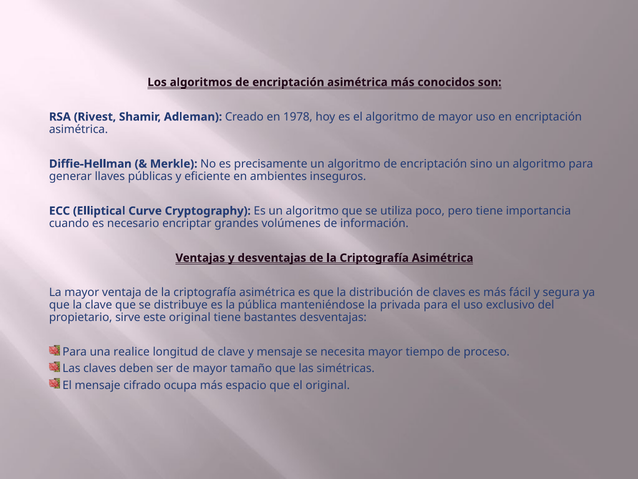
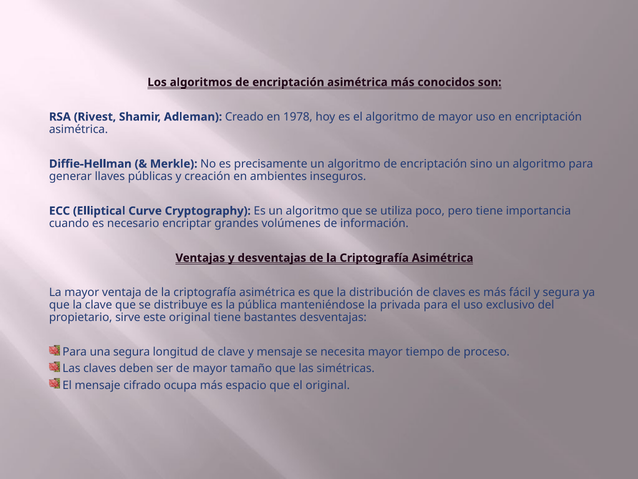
eficiente: eficiente -> creación
una realice: realice -> segura
